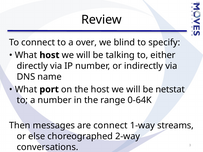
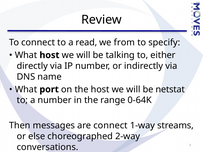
over: over -> read
blind: blind -> from
